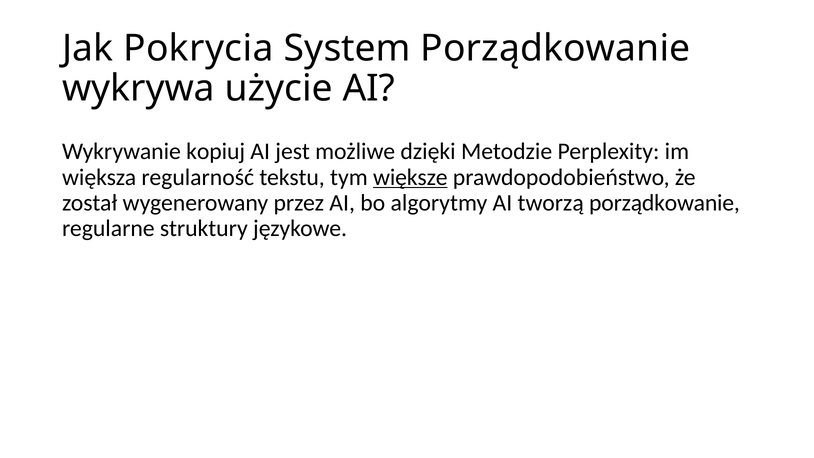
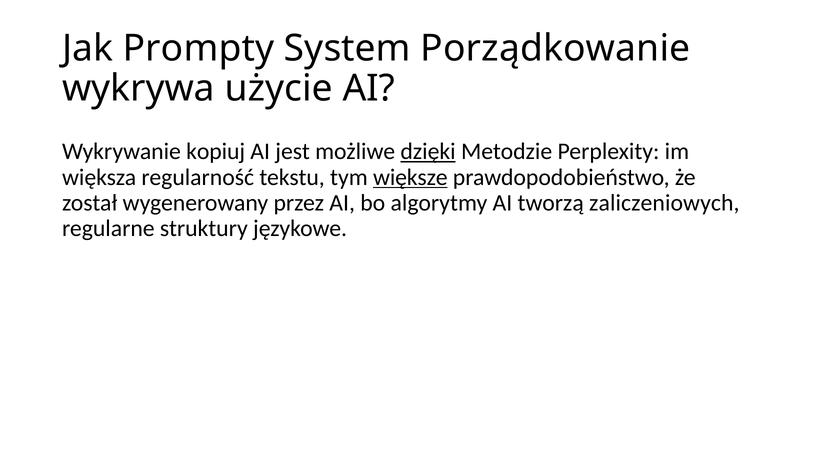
Pokrycia: Pokrycia -> Prompty
dzięki underline: none -> present
tworzą porządkowanie: porządkowanie -> zaliczeniowych
